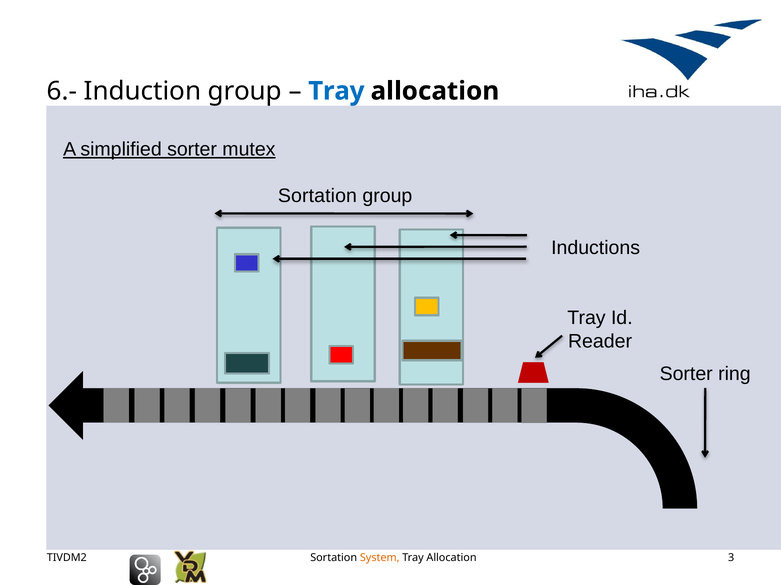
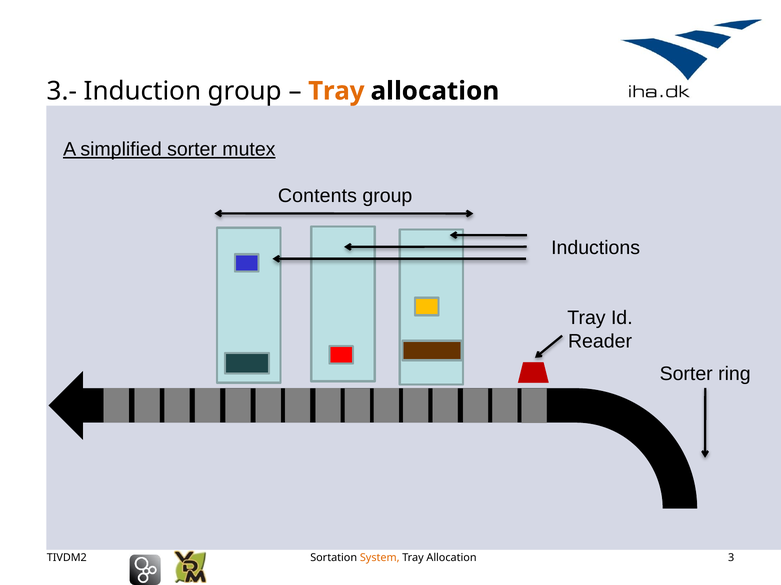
6.-: 6.- -> 3.-
Tray at (336, 91) colour: blue -> orange
Sortation at (317, 196): Sortation -> Contents
